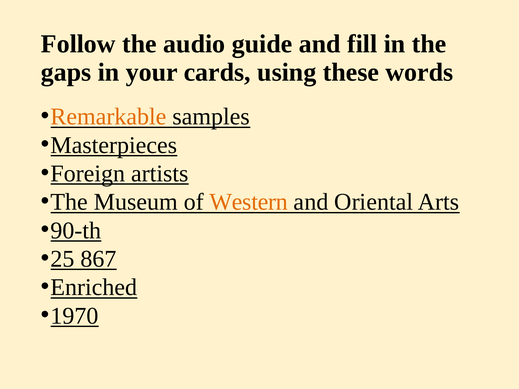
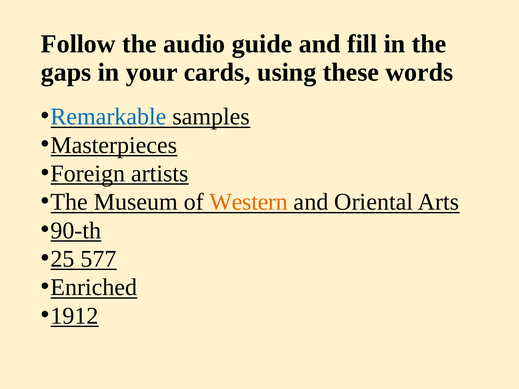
Remarkable colour: orange -> blue
867: 867 -> 577
1970: 1970 -> 1912
